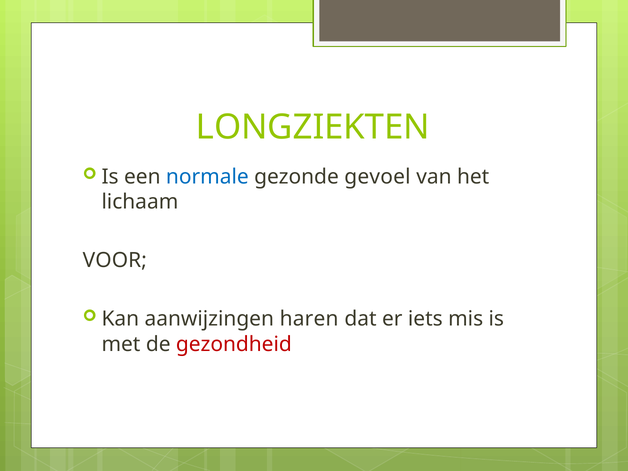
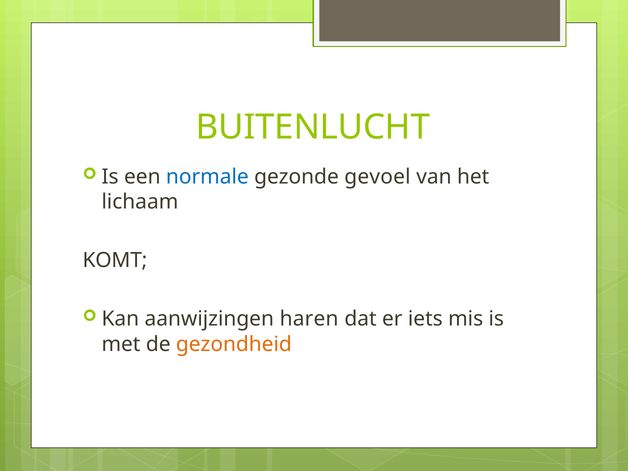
LONGZIEKTEN: LONGZIEKTEN -> BUITENLUCHT
VOOR: VOOR -> KOMT
gezondheid colour: red -> orange
